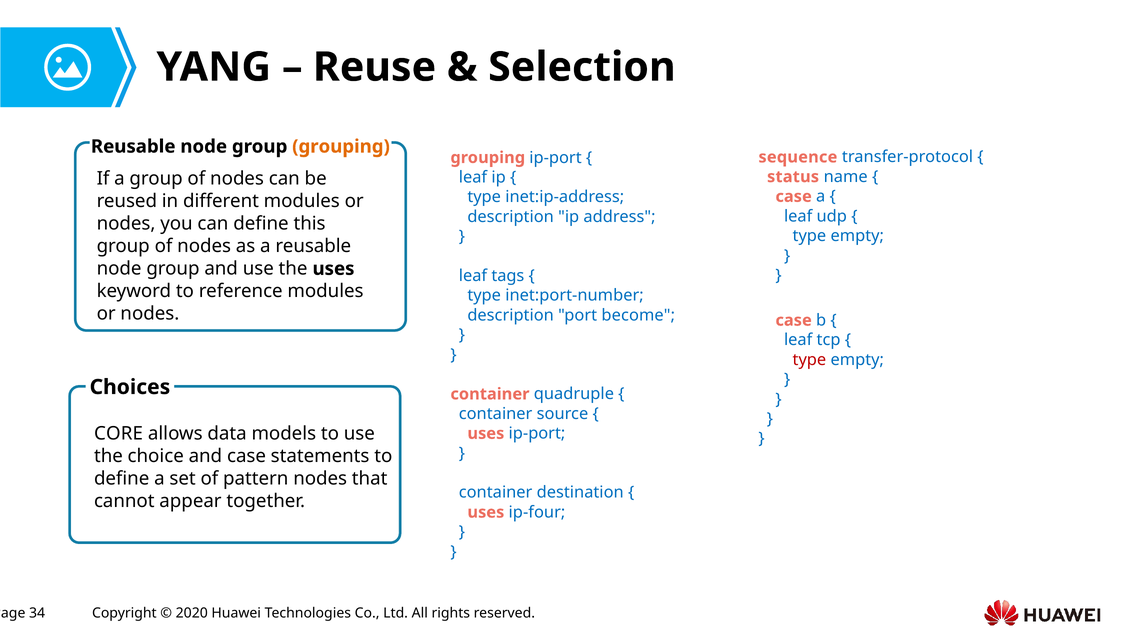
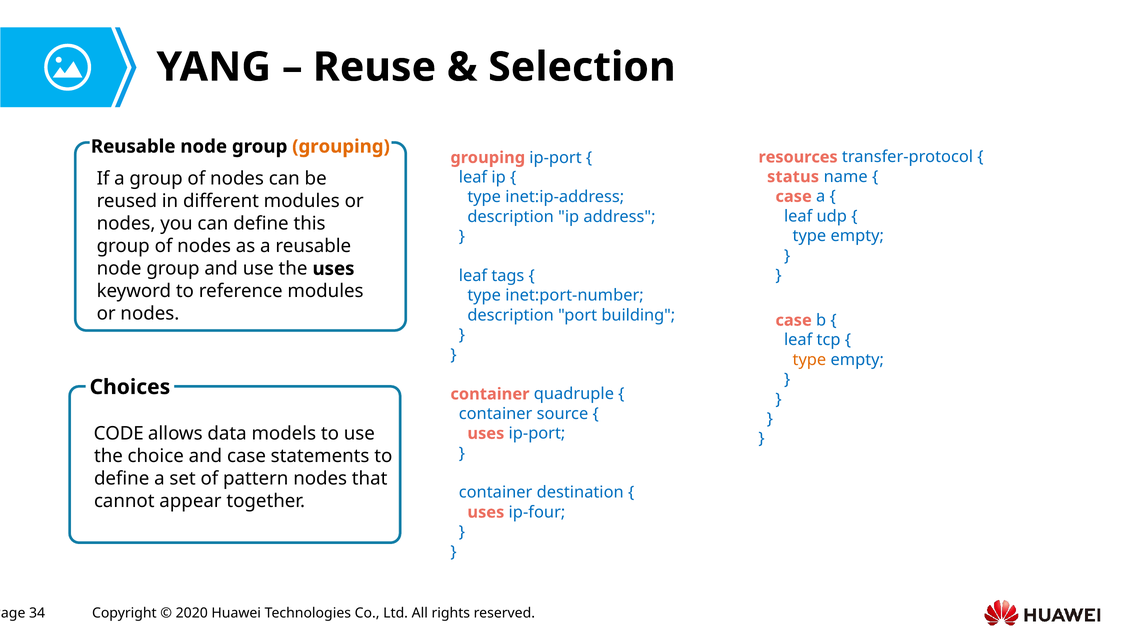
sequence: sequence -> resources
become: become -> building
type at (809, 360) colour: red -> orange
CORE: CORE -> CODE
